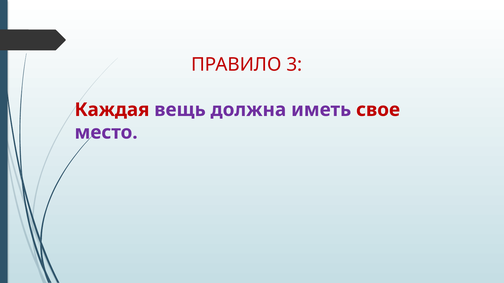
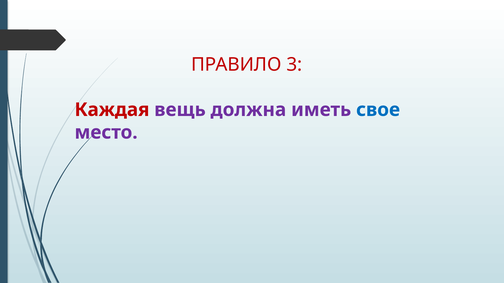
свое colour: red -> blue
